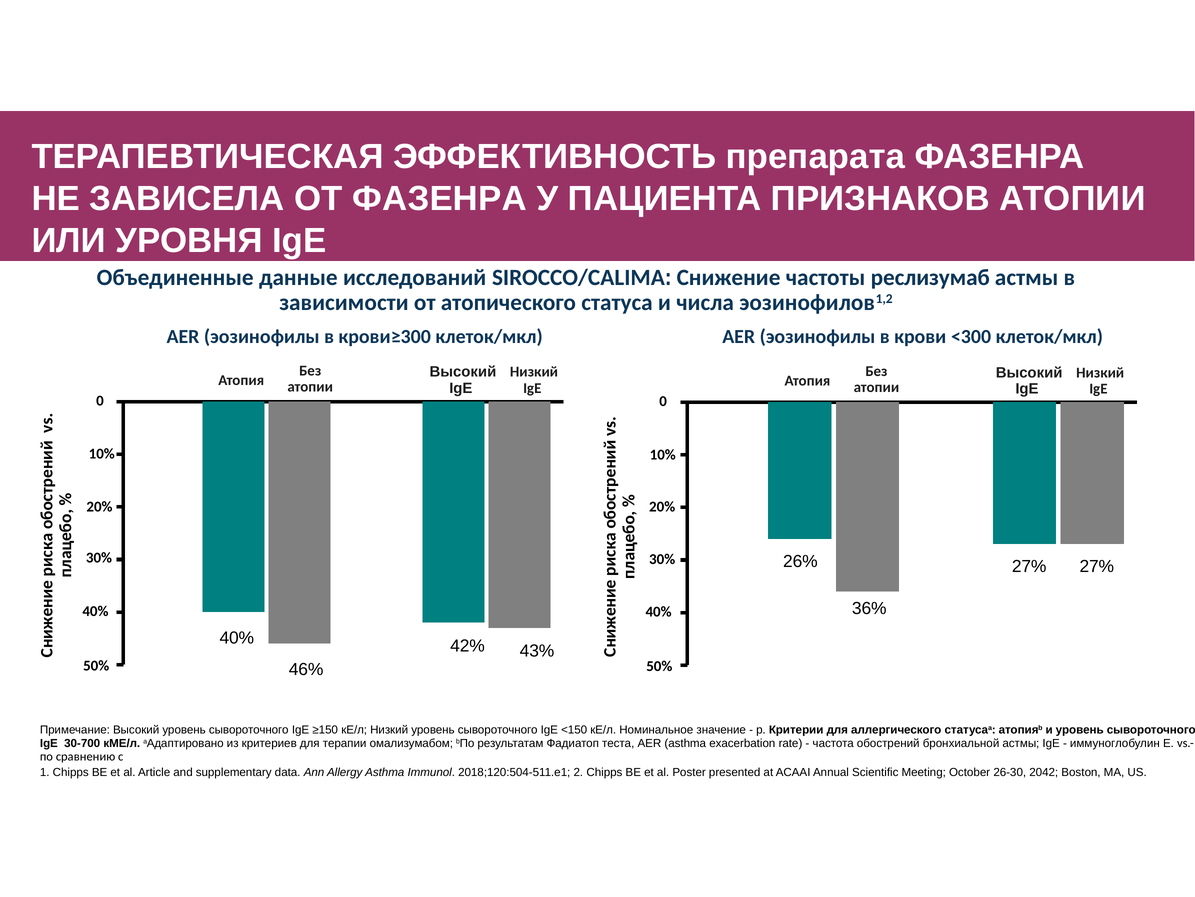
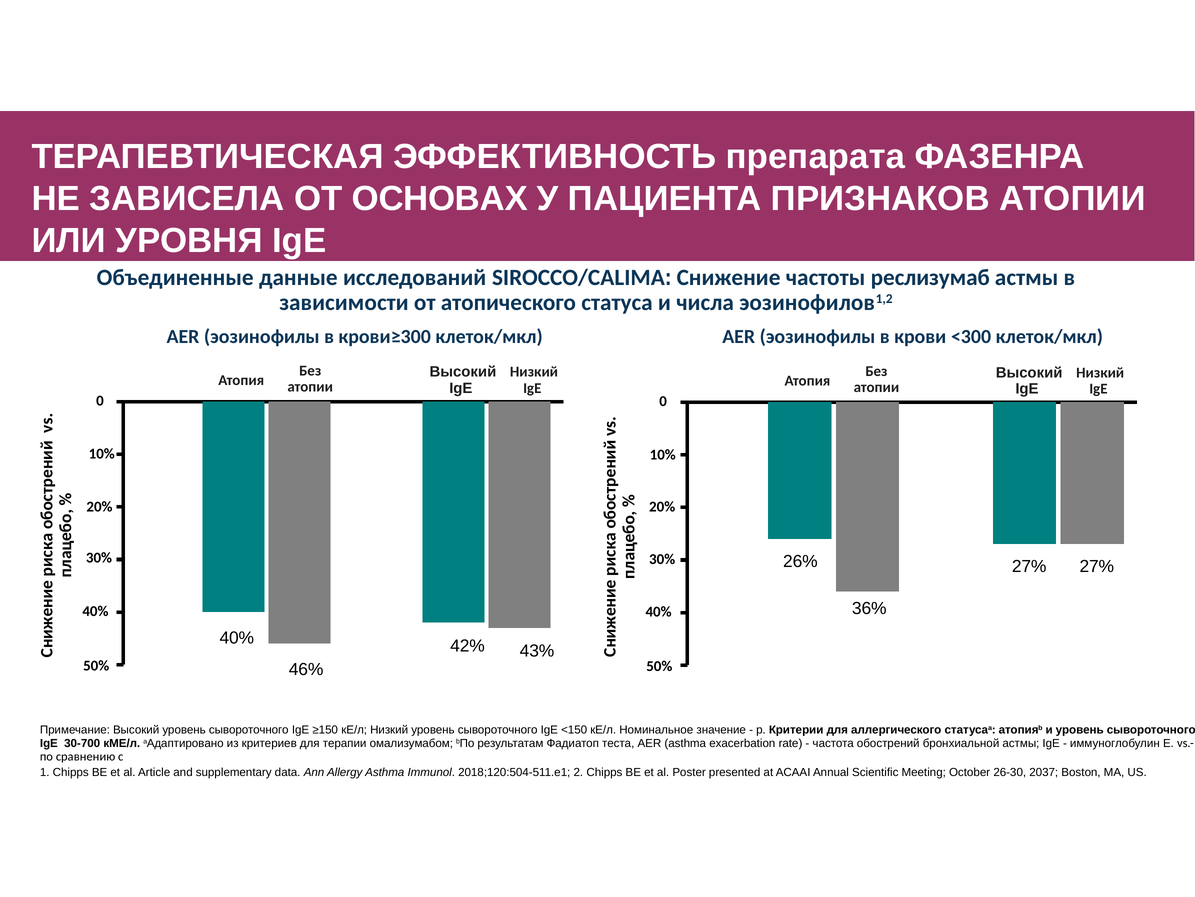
ОТ ФАЗЕНРА: ФАЗЕНРА -> ОСНОВАХ
2042: 2042 -> 2037
